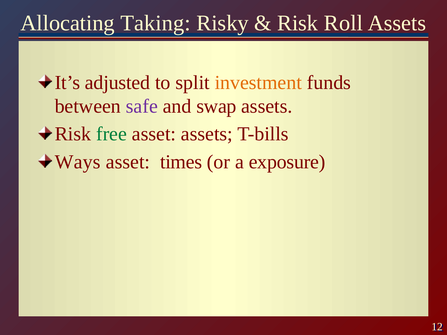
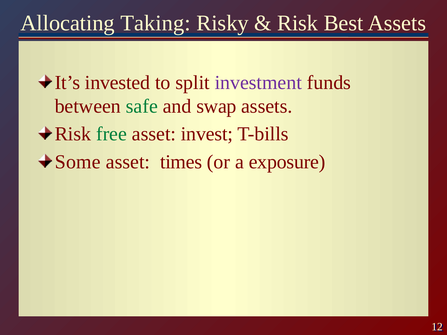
Roll: Roll -> Best
adjusted: adjusted -> invested
investment colour: orange -> purple
safe colour: purple -> green
asset assets: assets -> invest
Ways: Ways -> Some
